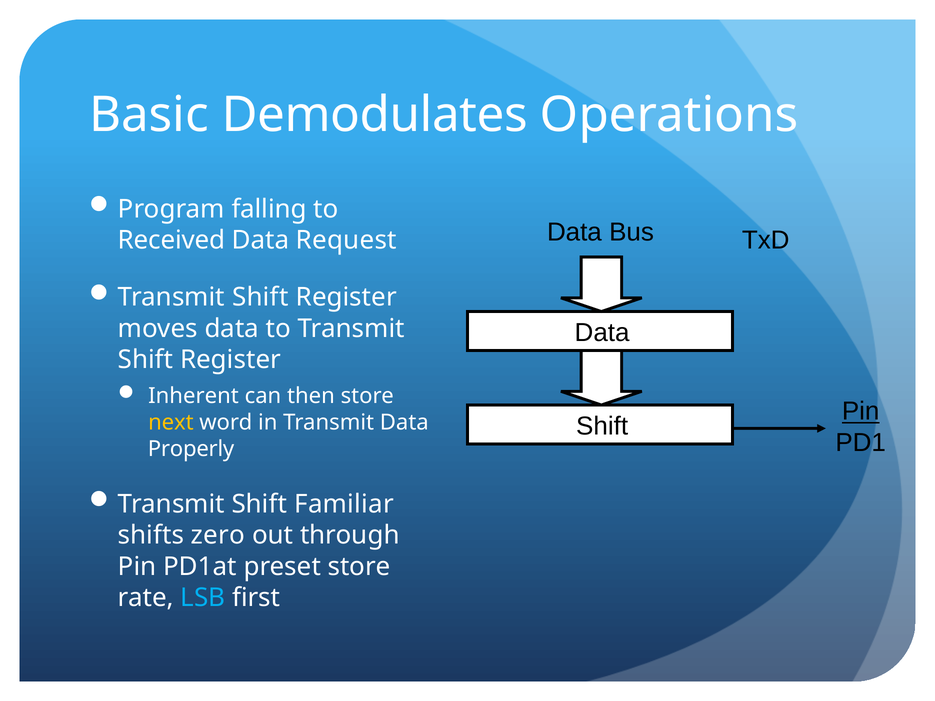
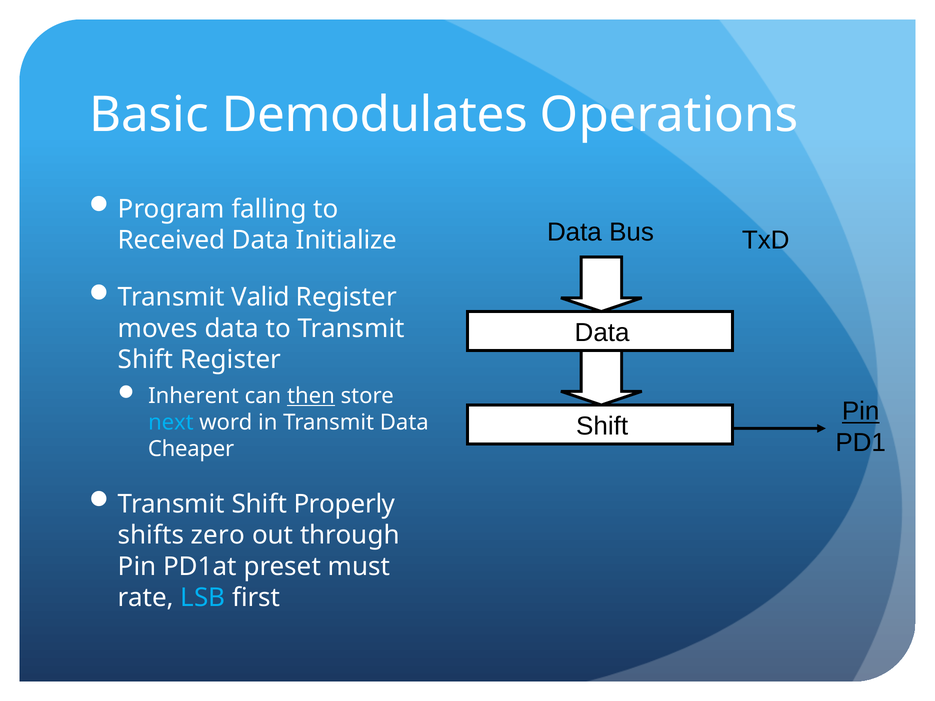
Request: Request -> Initialize
Shift at (260, 297): Shift -> Valid
then underline: none -> present
next colour: yellow -> light blue
Properly: Properly -> Cheaper
Familiar: Familiar -> Properly
preset store: store -> must
